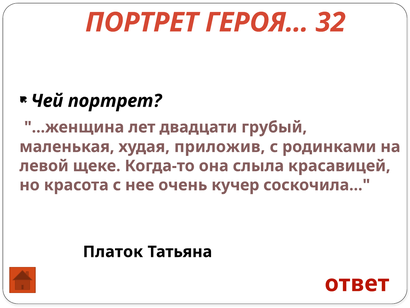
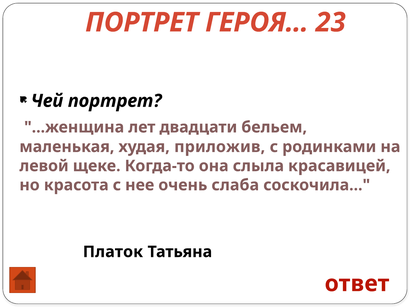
32: 32 -> 23
грубый: грубый -> бельем
кучер: кучер -> слаба
